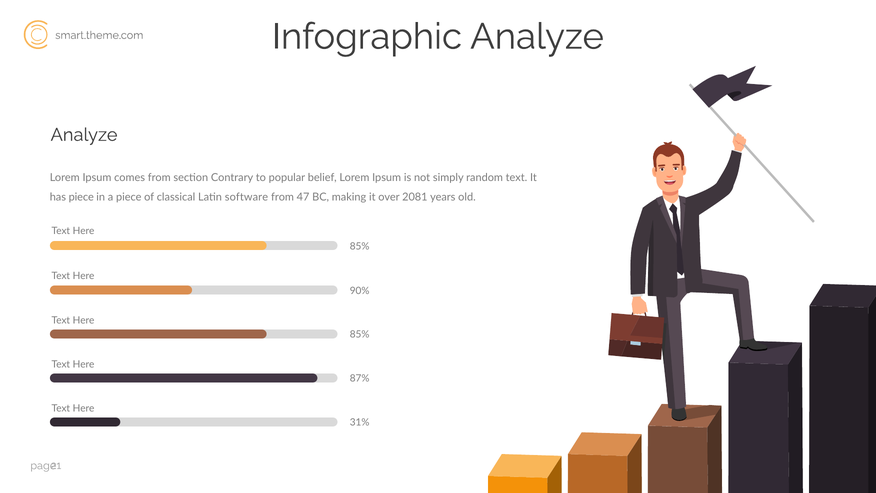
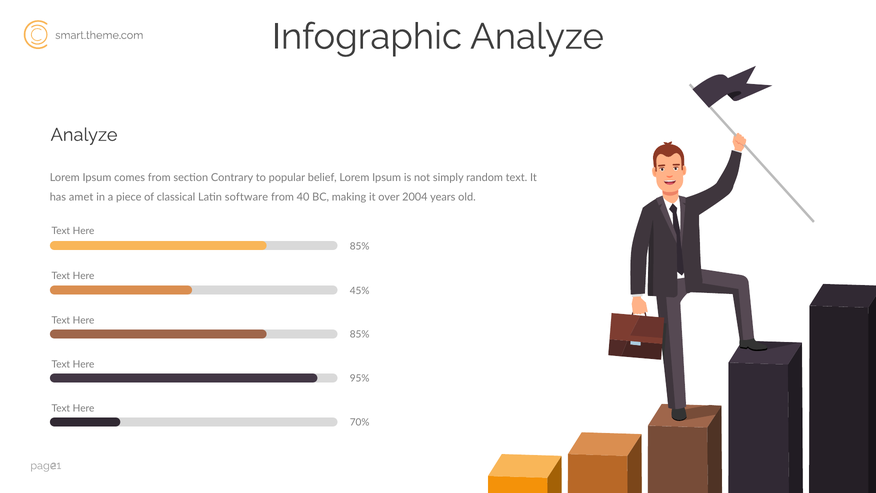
has piece: piece -> amet
47: 47 -> 40
2081: 2081 -> 2004
90%: 90% -> 45%
87%: 87% -> 95%
31%: 31% -> 70%
